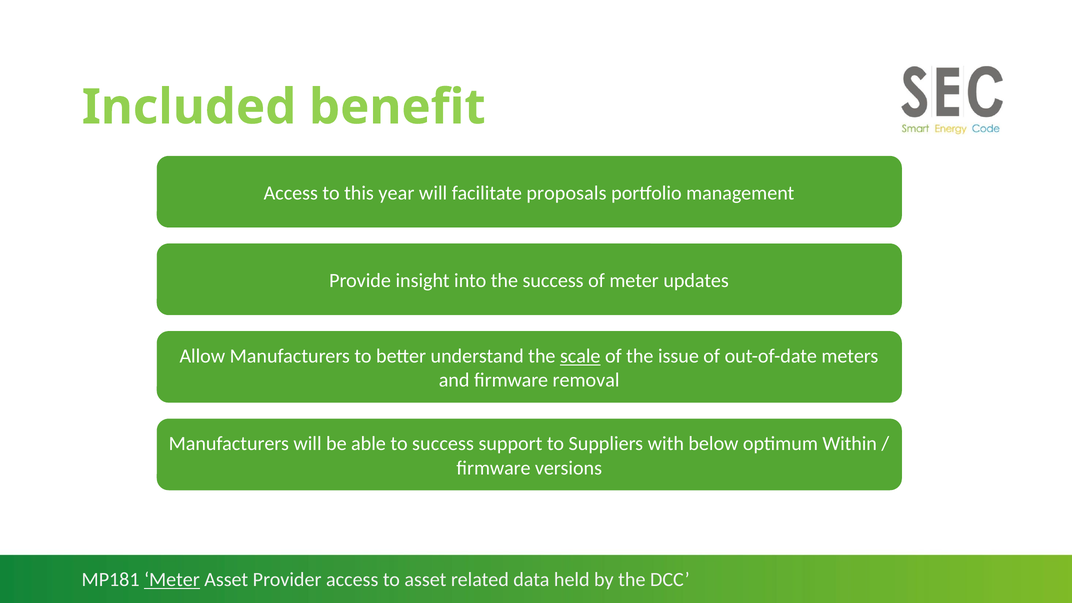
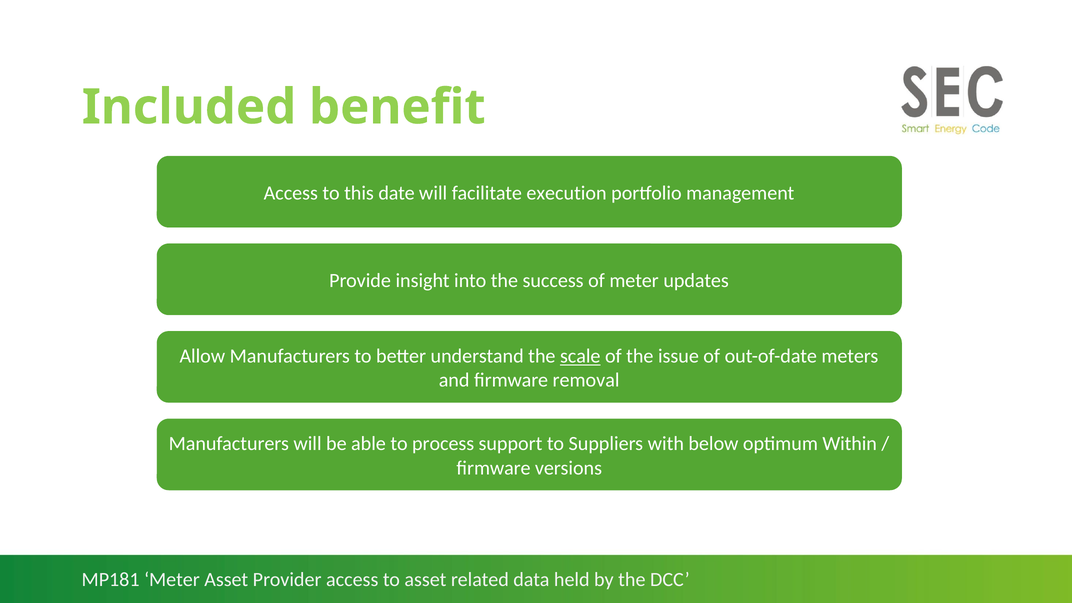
year: year -> date
proposals: proposals -> execution
to success: success -> process
Meter at (172, 580) underline: present -> none
